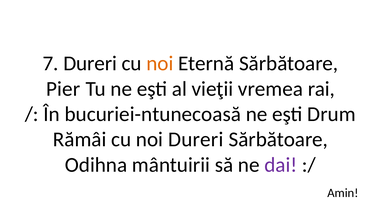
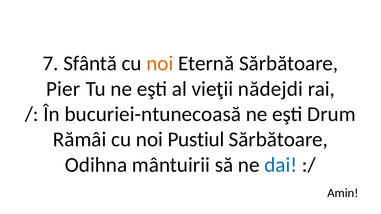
7 Dureri: Dureri -> Sfântă
vremea: vremea -> nădejdi
noi Dureri: Dureri -> Pustiul
dai colour: purple -> blue
